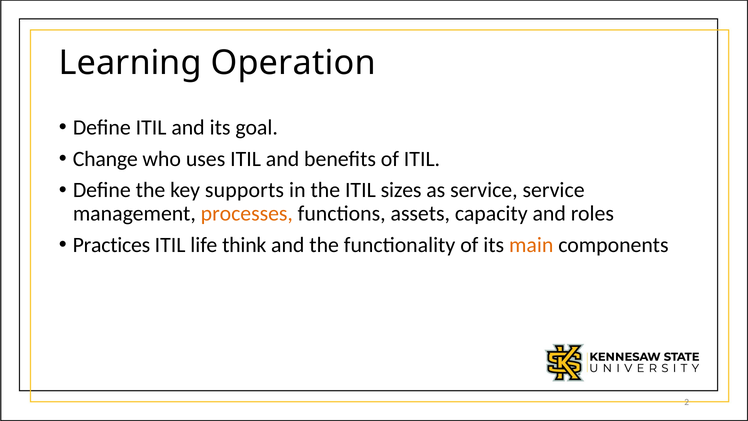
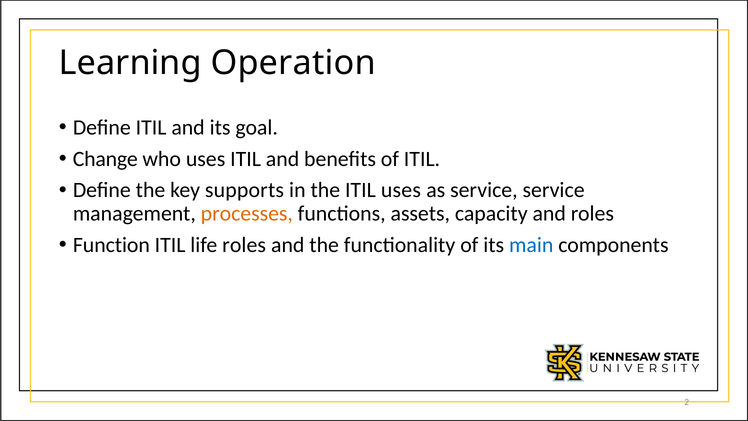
ITIL sizes: sizes -> uses
Practices: Practices -> Function
life think: think -> roles
main colour: orange -> blue
